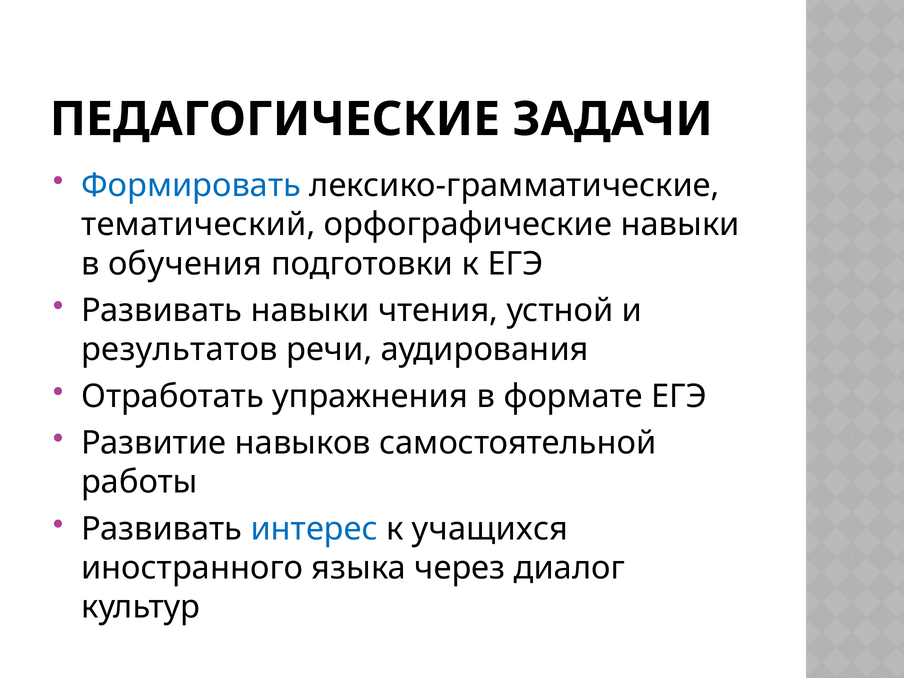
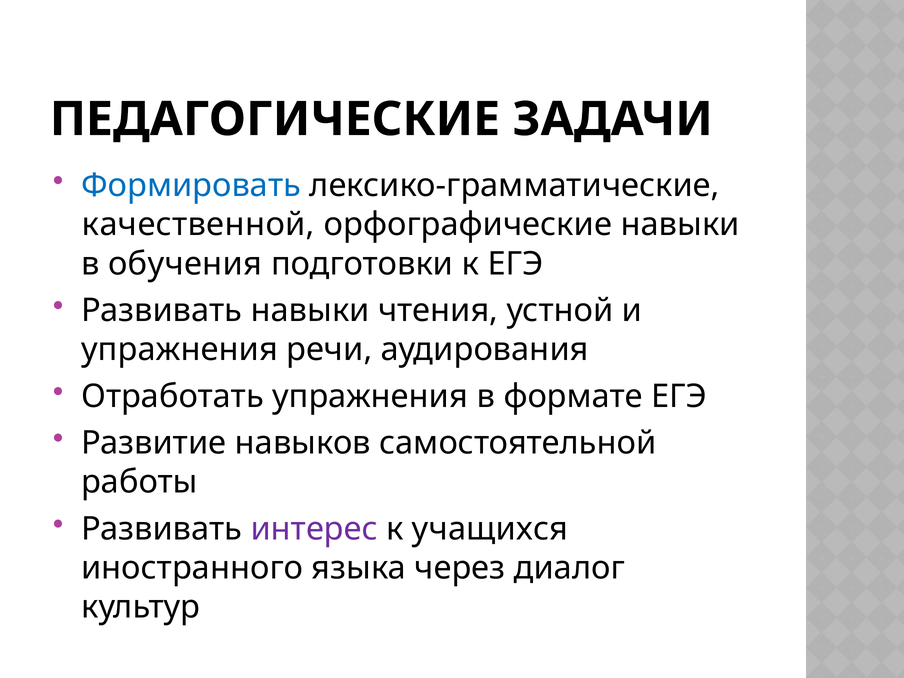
тематический: тематический -> качественной
результатов at (179, 350): результатов -> упражнения
интерес colour: blue -> purple
